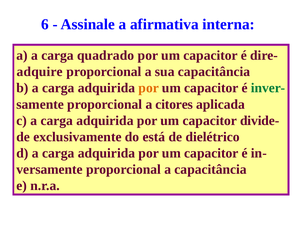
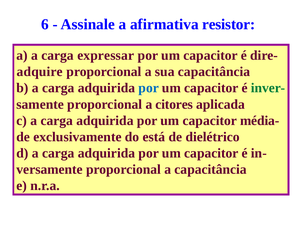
interna: interna -> resistor
quadrado: quadrado -> expressar
por at (149, 88) colour: orange -> blue
divide-: divide- -> média-
